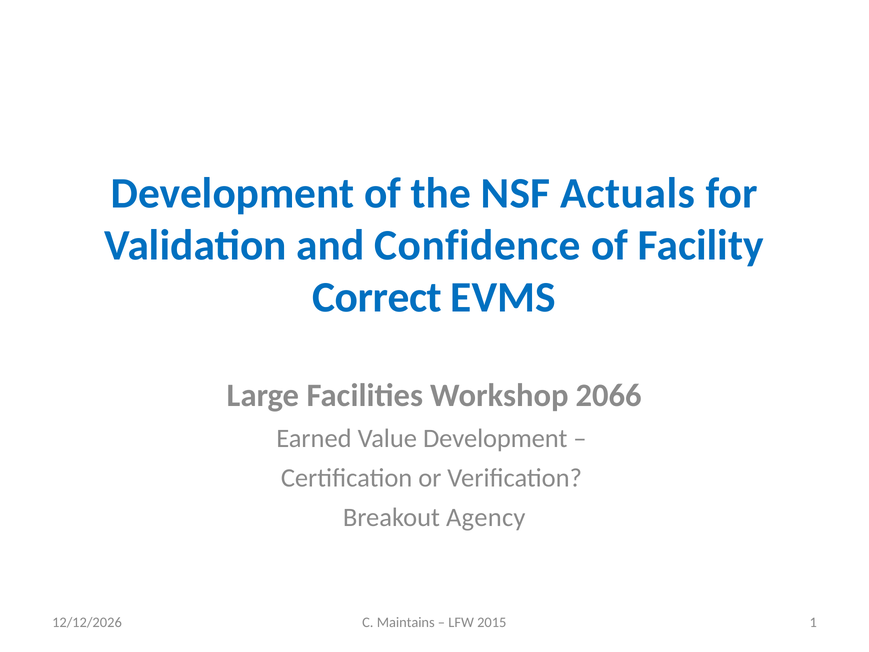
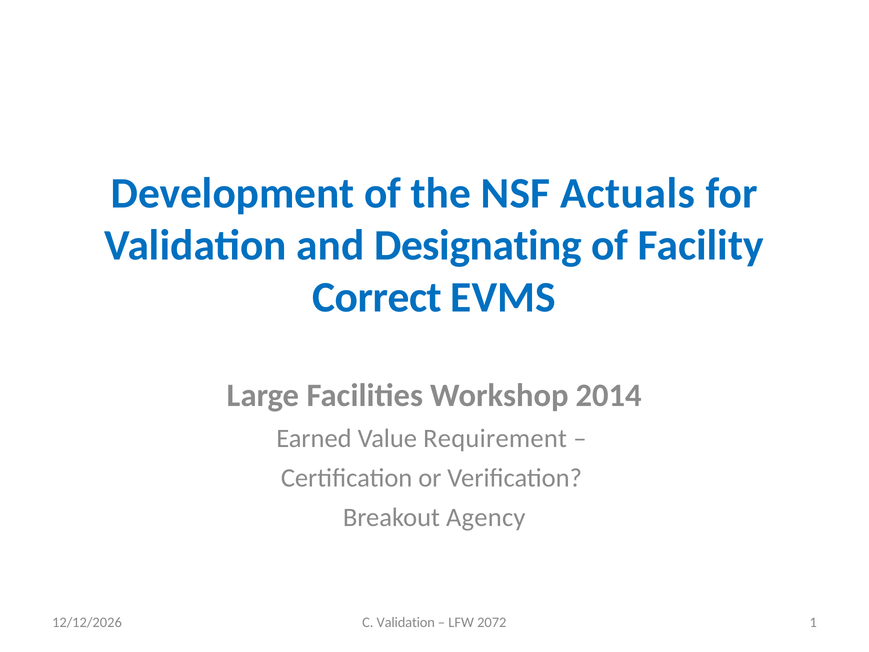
Confidence: Confidence -> Designating
2066: 2066 -> 2014
Value Development: Development -> Requirement
C Maintains: Maintains -> Validation
2015: 2015 -> 2072
